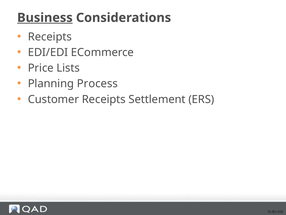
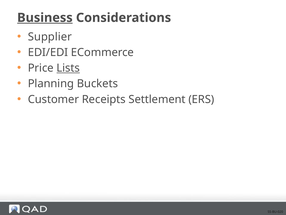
Receipts at (50, 37): Receipts -> Supplier
Lists underline: none -> present
Process: Process -> Buckets
